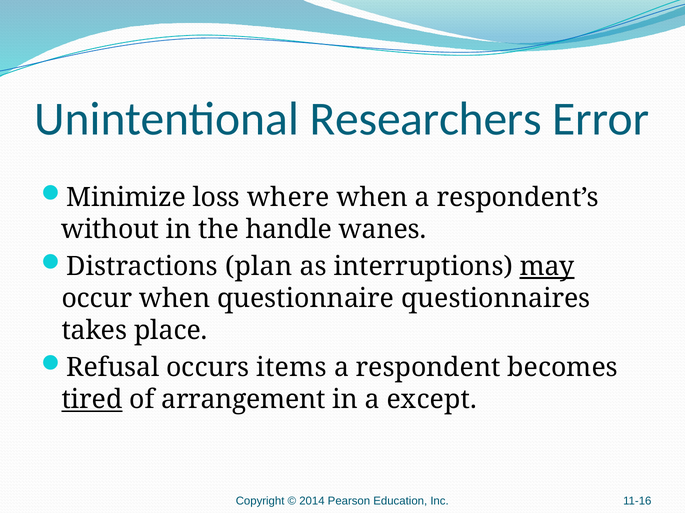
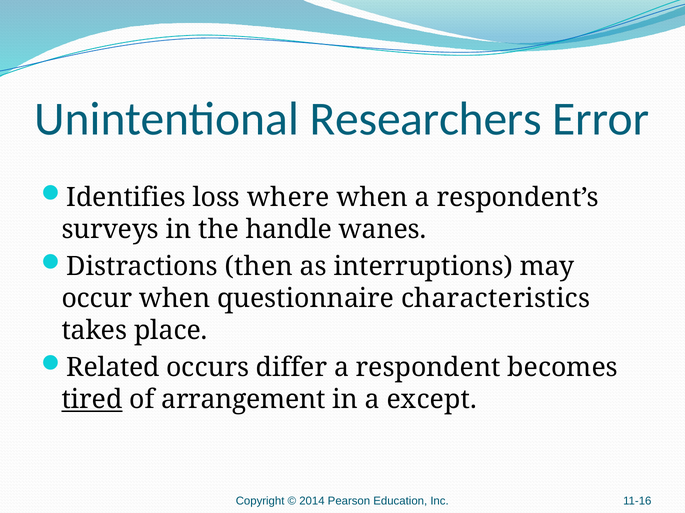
Minimize: Minimize -> Identifies
without: without -> surveys
plan: plan -> then
may underline: present -> none
questionnaires: questionnaires -> characteristics
Refusal: Refusal -> Related
items: items -> differ
